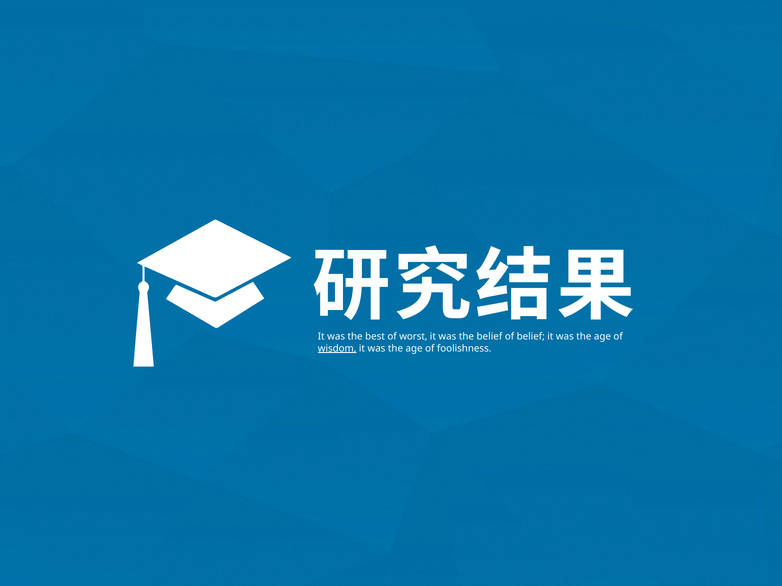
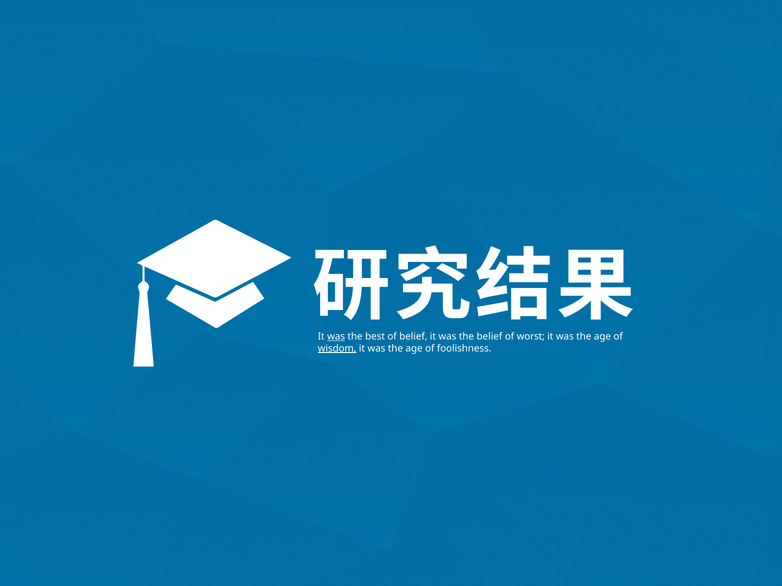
was at (336, 337) underline: none -> present
of worst: worst -> belief
of belief: belief -> worst
